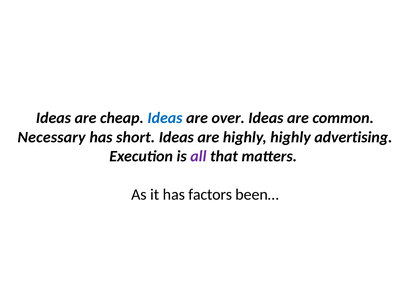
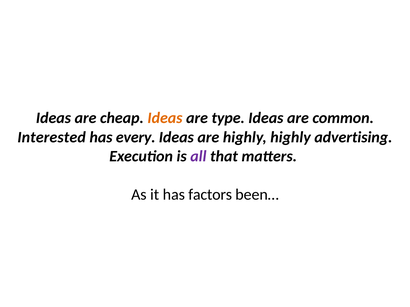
Ideas at (165, 118) colour: blue -> orange
over: over -> type
Necessary: Necessary -> Interested
short: short -> every
